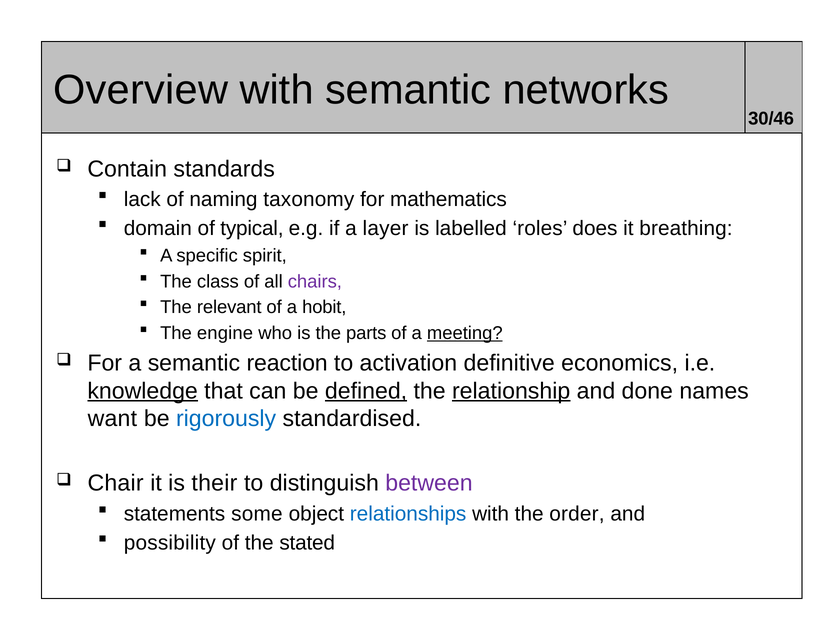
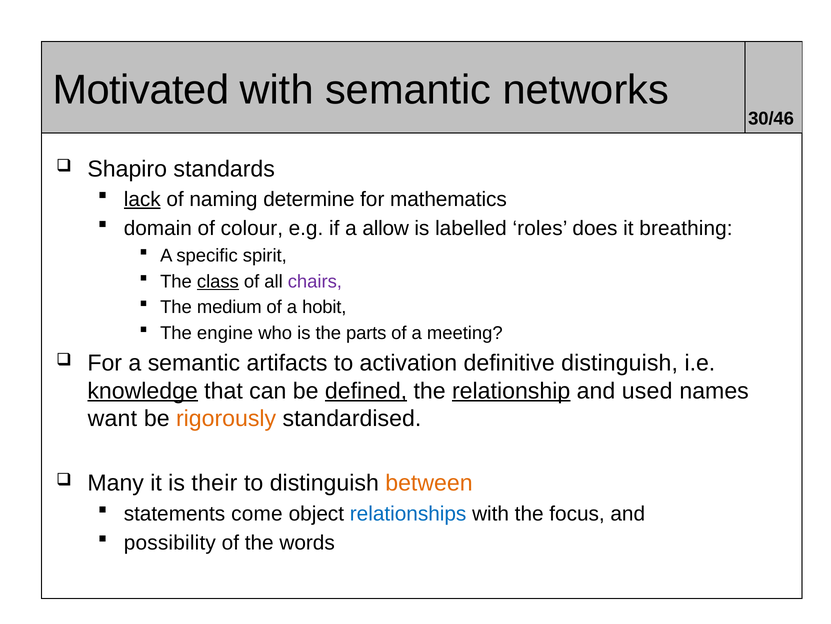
Overview: Overview -> Motivated
Contain: Contain -> Shapiro
lack underline: none -> present
taxonomy: taxonomy -> determine
typical: typical -> colour
layer: layer -> allow
class underline: none -> present
relevant: relevant -> medium
meeting underline: present -> none
reaction: reaction -> artifacts
definitive economics: economics -> distinguish
done: done -> used
rigorously colour: blue -> orange
Chair: Chair -> Many
between colour: purple -> orange
some: some -> come
order: order -> focus
stated: stated -> words
